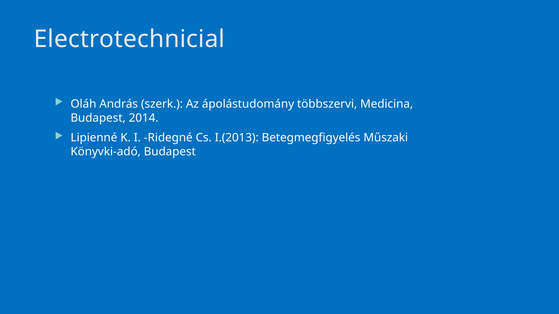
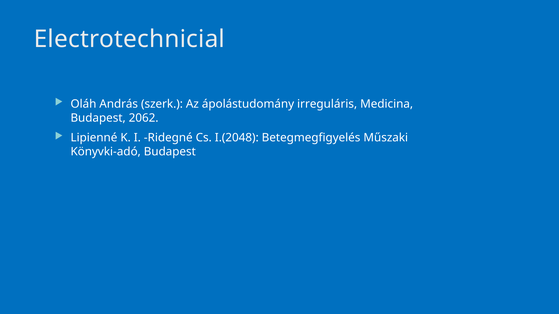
többszervi: többszervi -> irreguláris
2014: 2014 -> 2062
I.(2013: I.(2013 -> I.(2048
